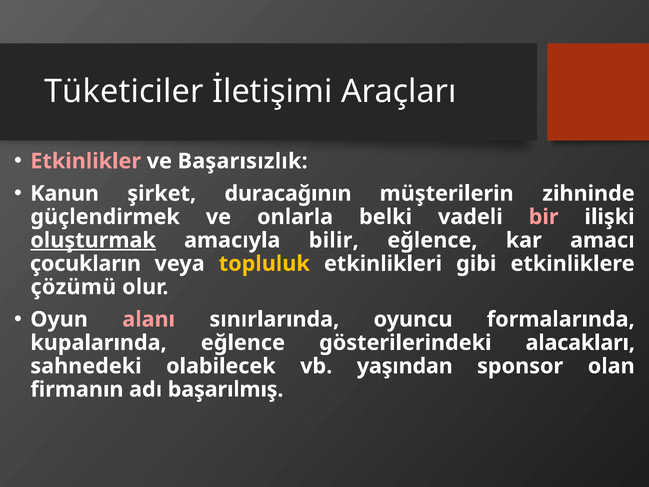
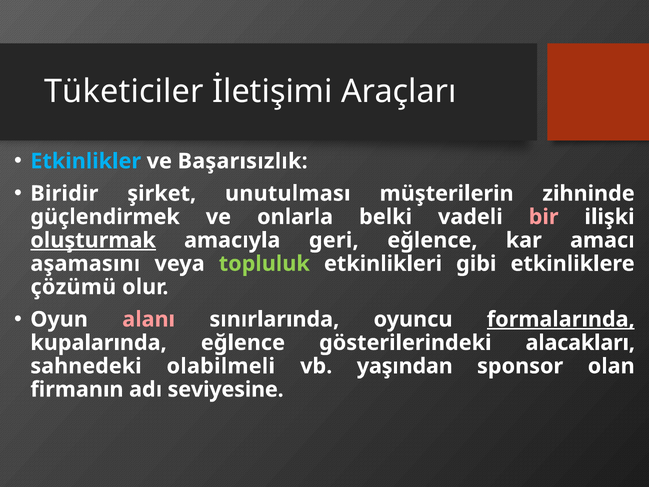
Etkinlikler colour: pink -> light blue
Kanun: Kanun -> Biridir
duracağının: duracağının -> unutulması
bilir: bilir -> geri
çocukların: çocukların -> aşamasını
topluluk colour: yellow -> light green
formalarında underline: none -> present
olabilecek: olabilecek -> olabilmeli
başarılmış: başarılmış -> seviyesine
